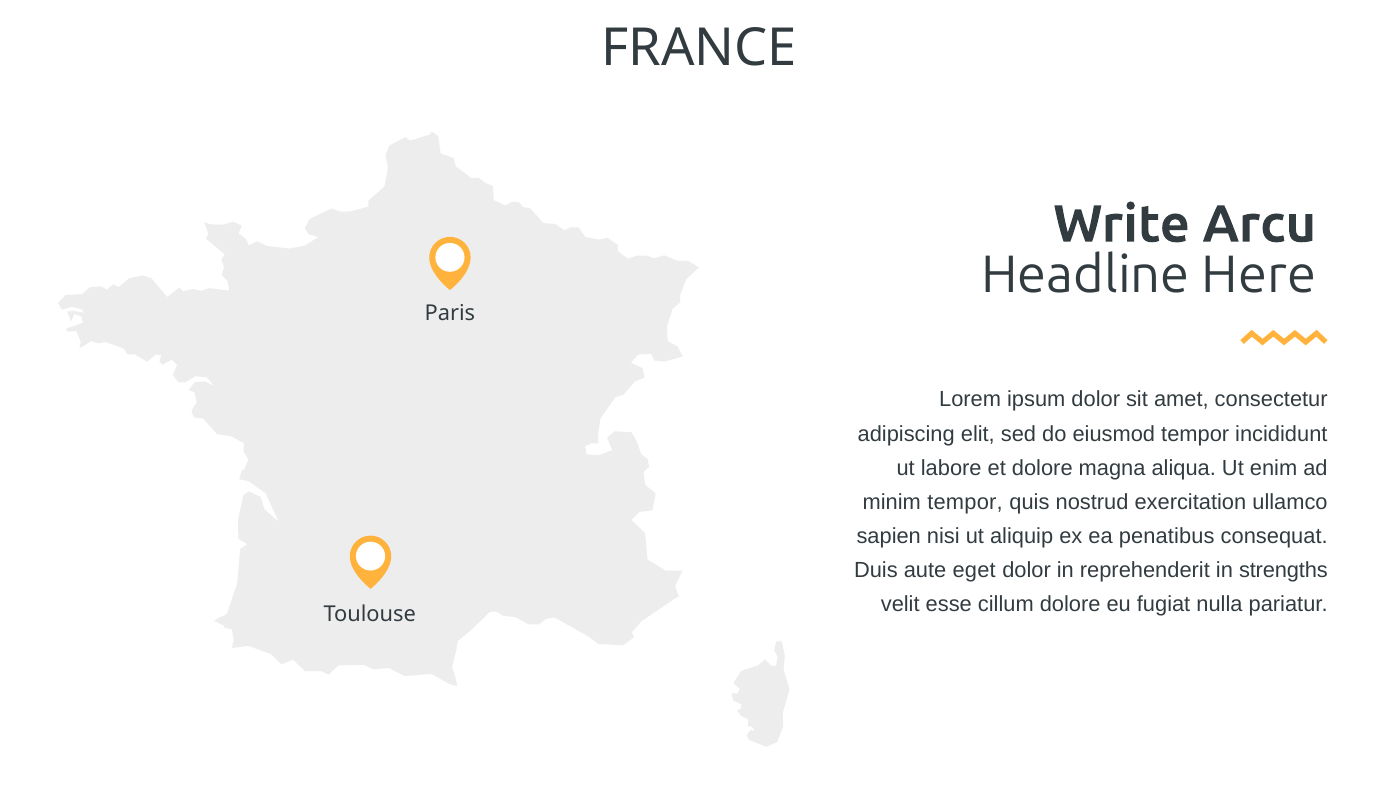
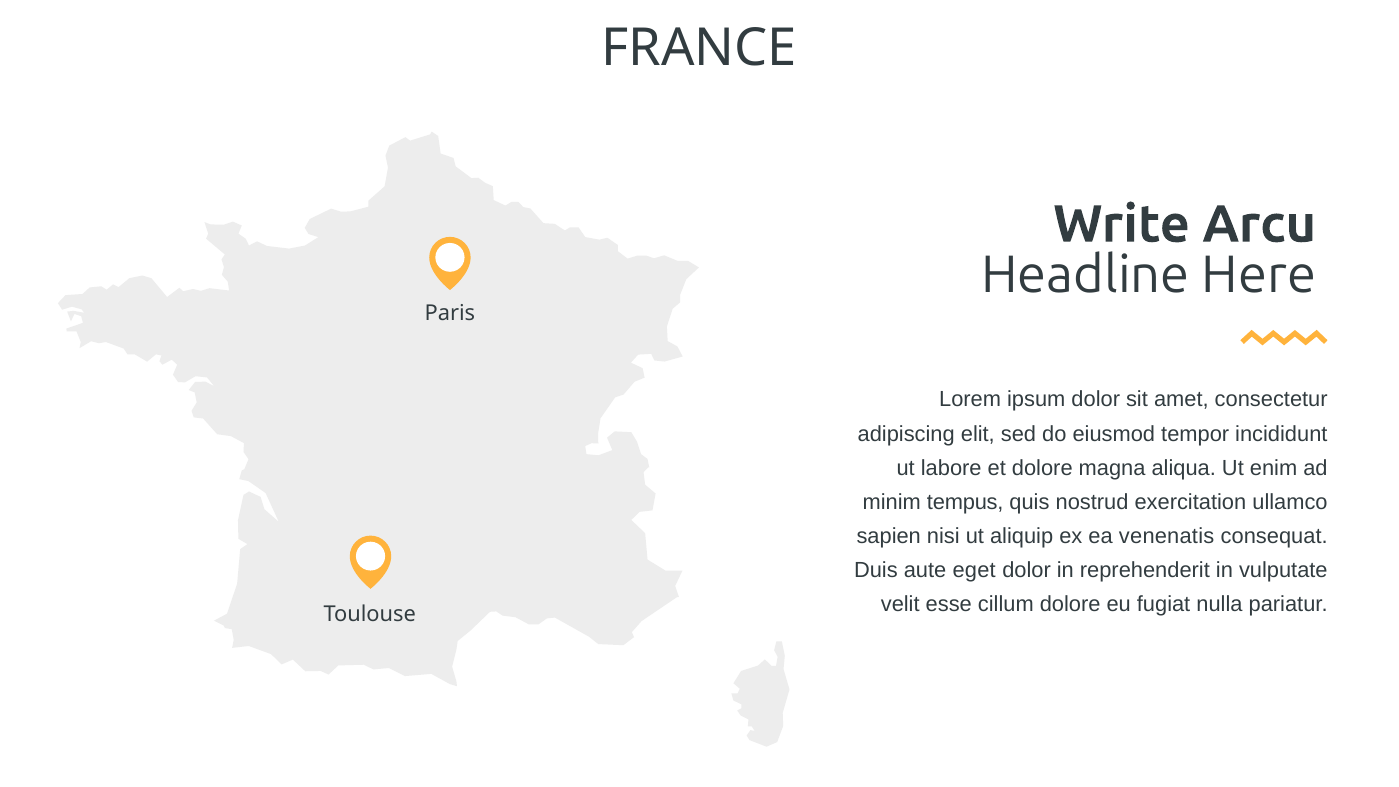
minim tempor: tempor -> tempus
penatibus: penatibus -> venenatis
strengths: strengths -> vulputate
